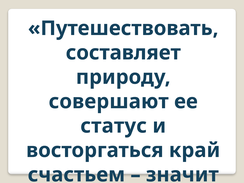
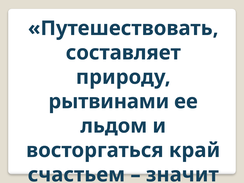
совершают: совершают -> рытвинами
статус: статус -> льдом
